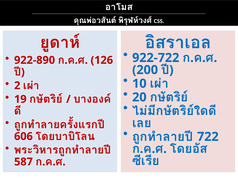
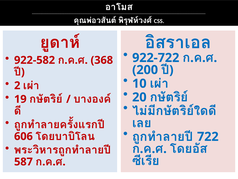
922-890: 922-890 -> 922-582
126: 126 -> 368
